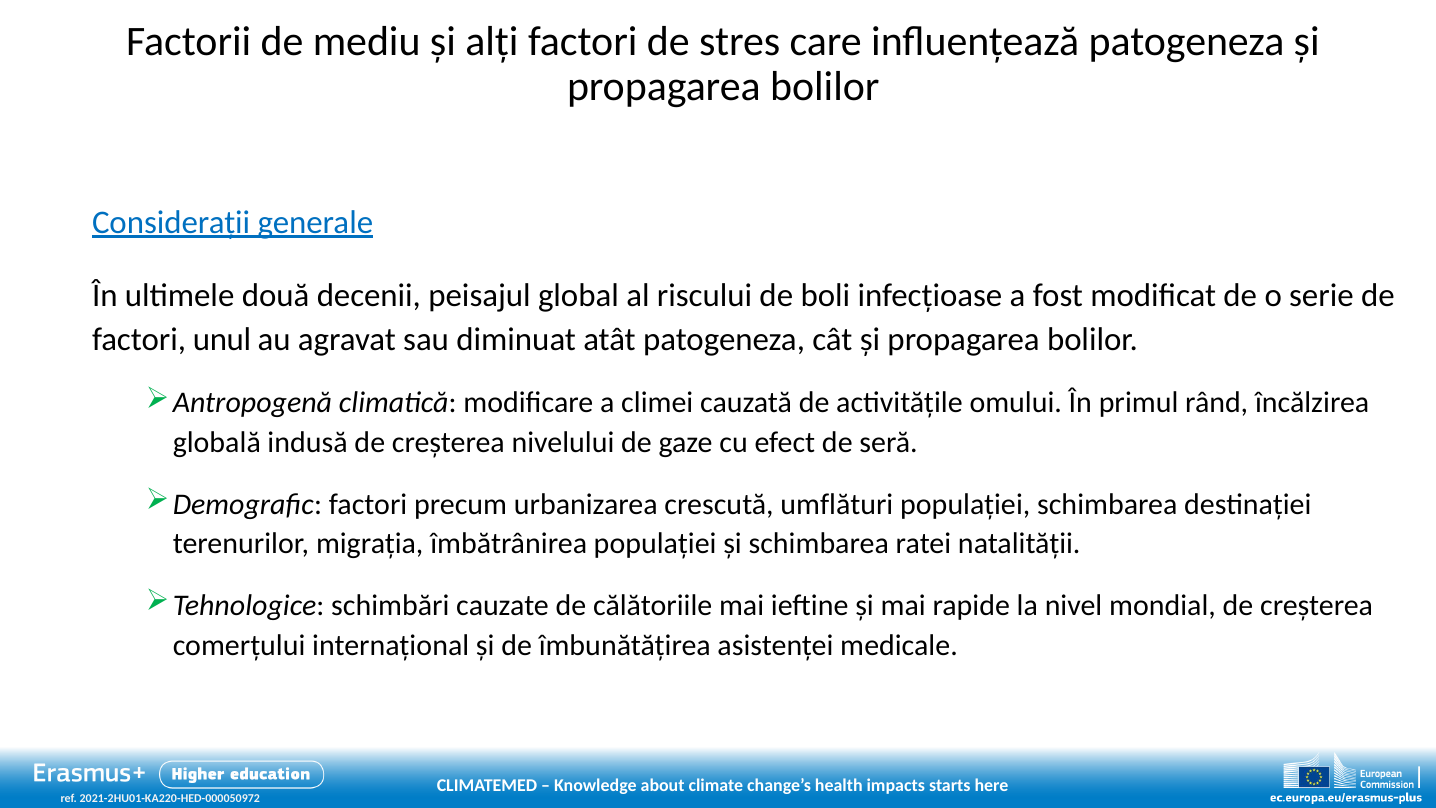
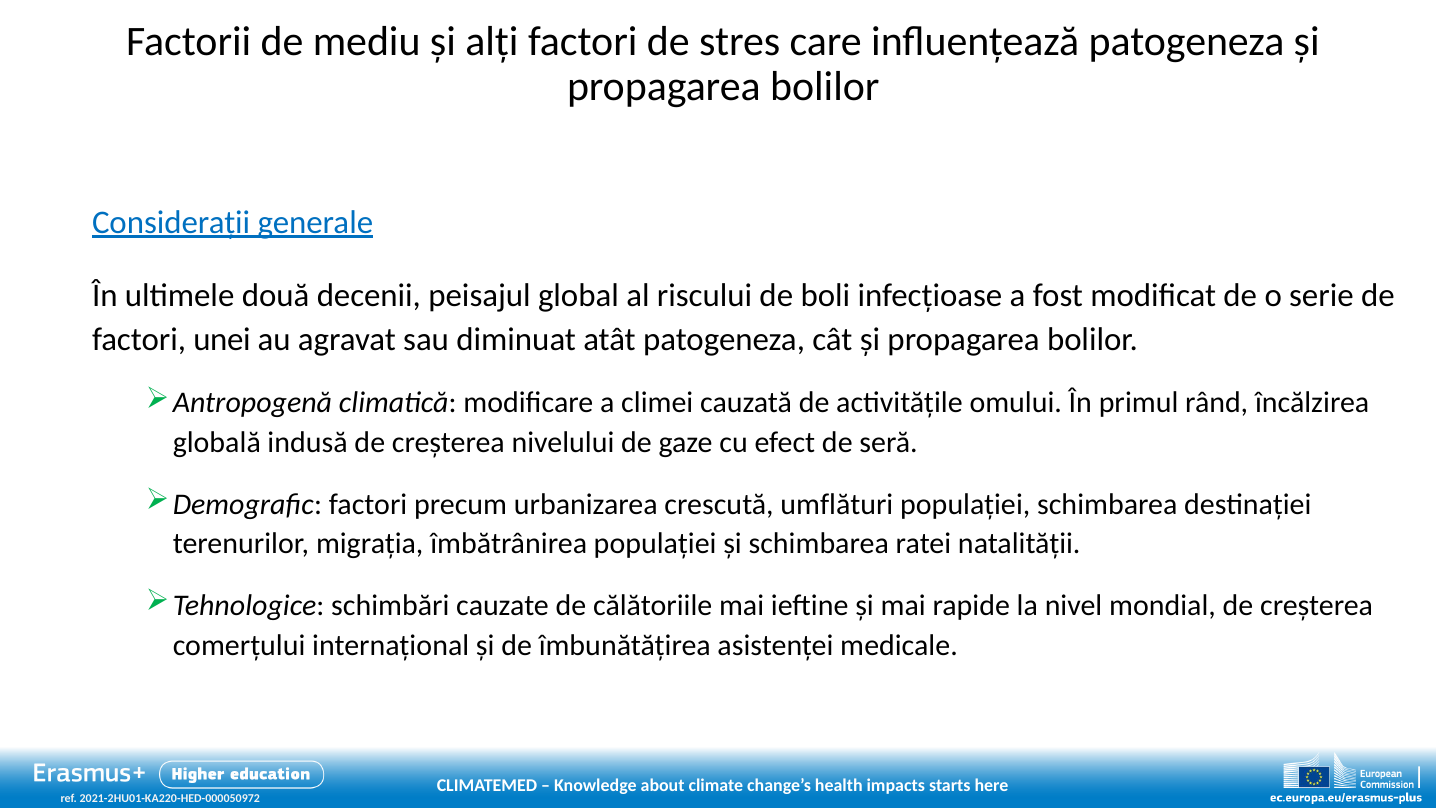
unul: unul -> unei
